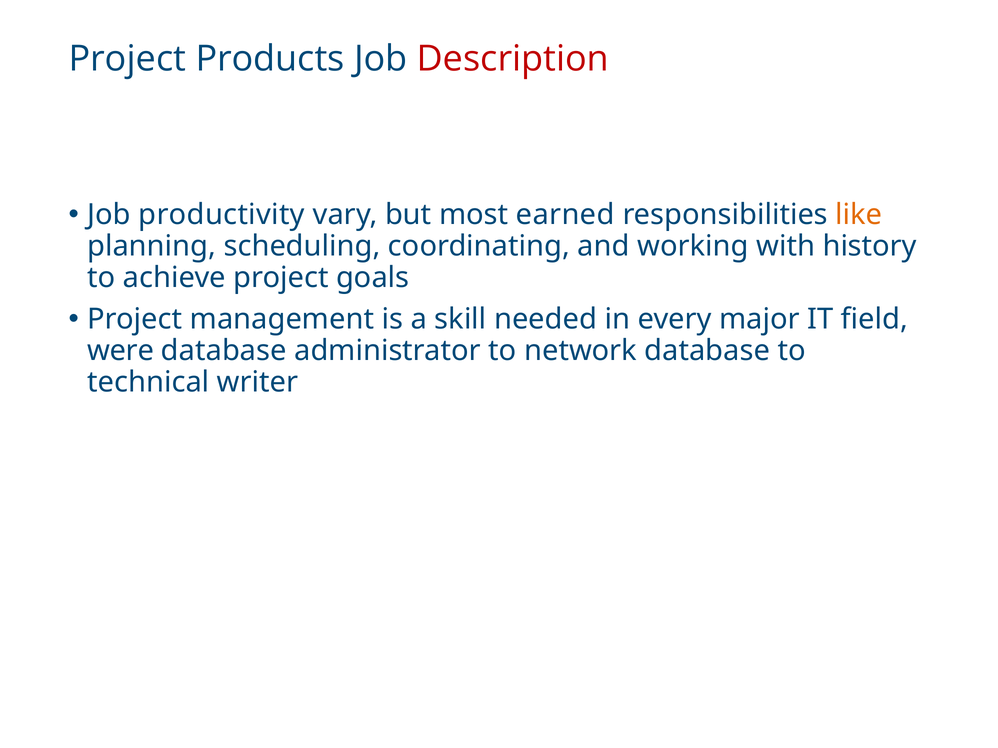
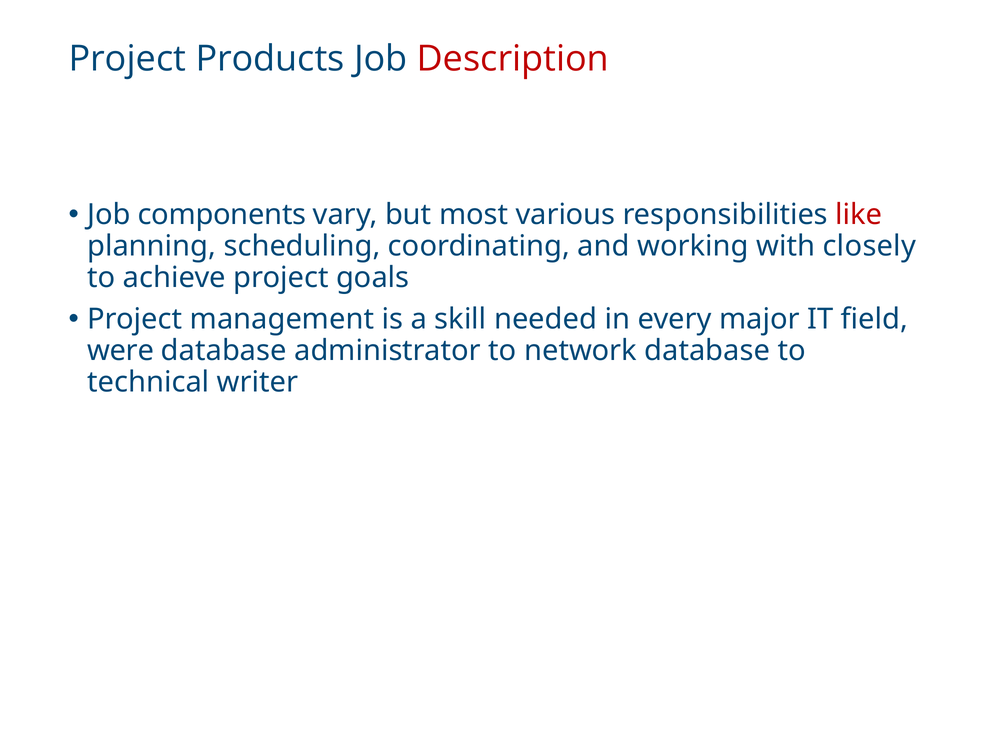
productivity: productivity -> components
earned: earned -> various
like colour: orange -> red
history: history -> closely
